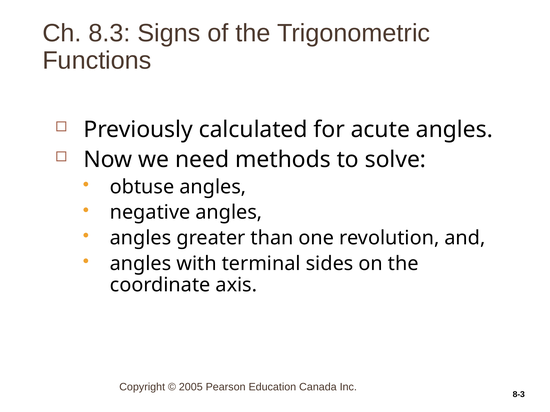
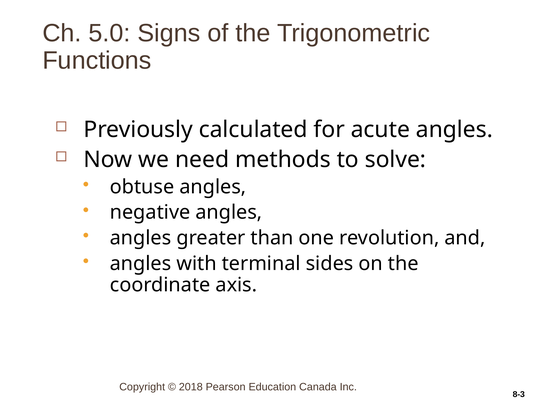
8.3: 8.3 -> 5.0
2005: 2005 -> 2018
